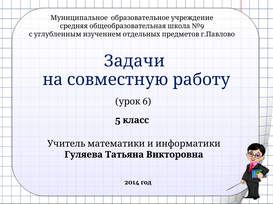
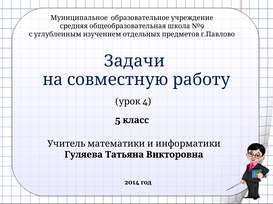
6: 6 -> 4
